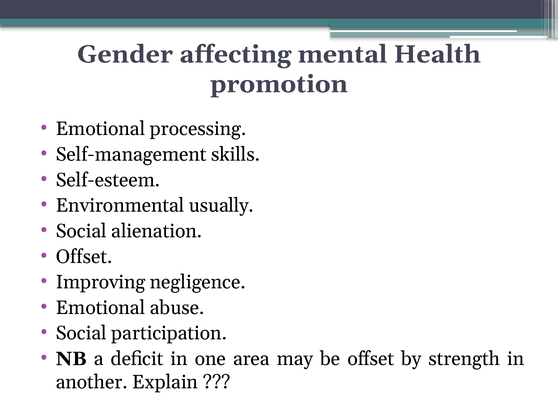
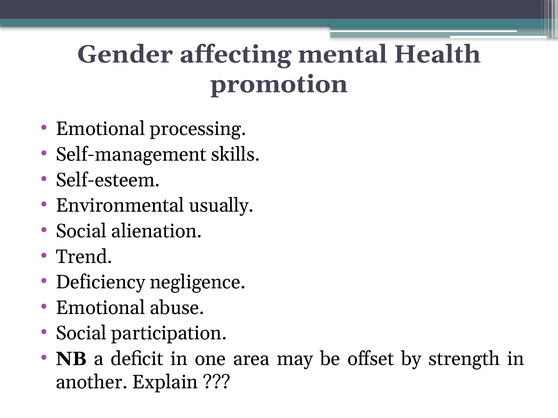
Offset at (84, 257): Offset -> Trend
Improving: Improving -> Deficiency
